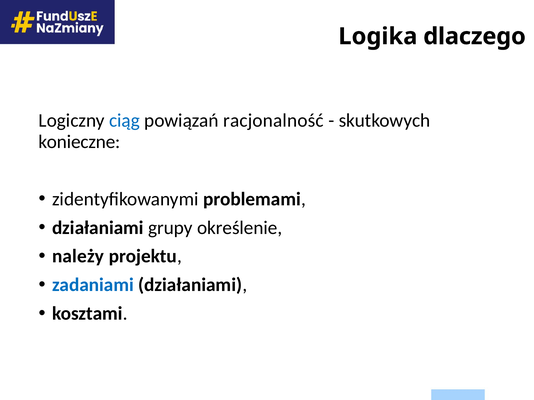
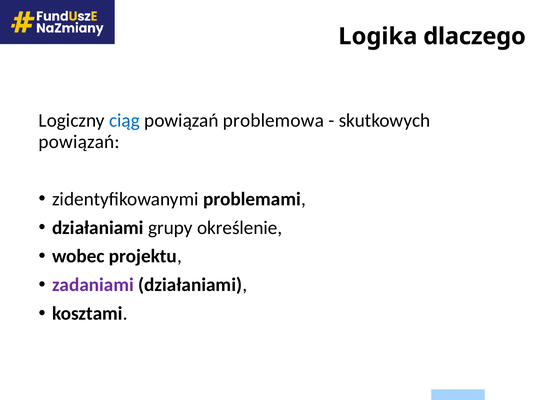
racjonalność: racjonalność -> problemowa
konieczne at (79, 142): konieczne -> powiązań
należy: należy -> wobec
zadaniami colour: blue -> purple
